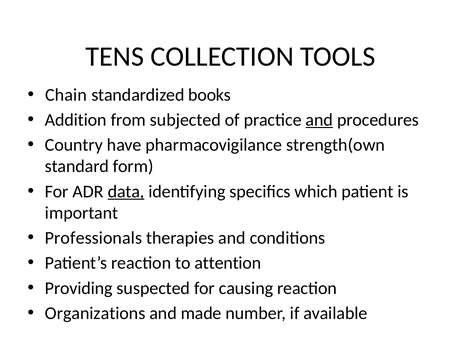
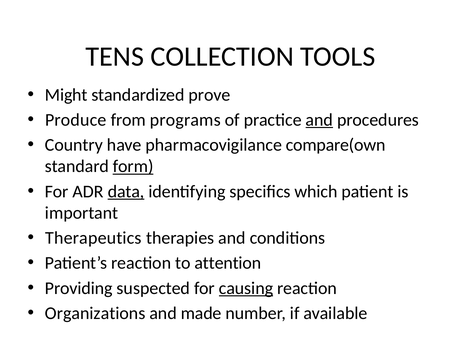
Chain: Chain -> Might
books: books -> prove
Addition: Addition -> Produce
subjected: subjected -> programs
strength(own: strength(own -> compare(own
form underline: none -> present
Professionals: Professionals -> Therapeutics
causing underline: none -> present
